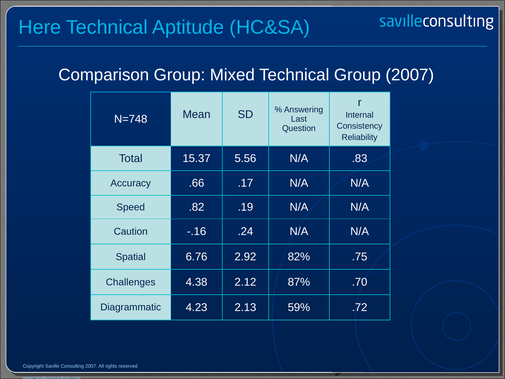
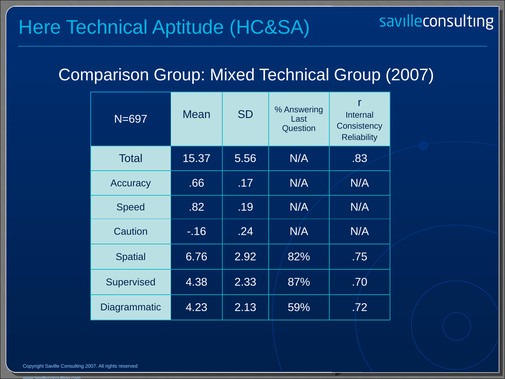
N=748: N=748 -> N=697
Challenges: Challenges -> Supervised
2.12: 2.12 -> 2.33
